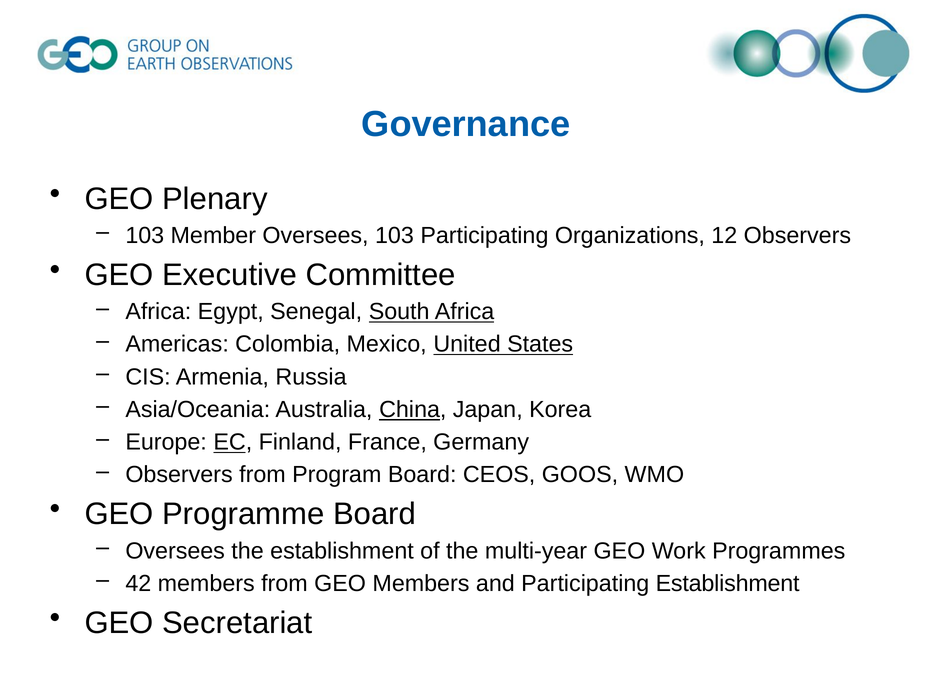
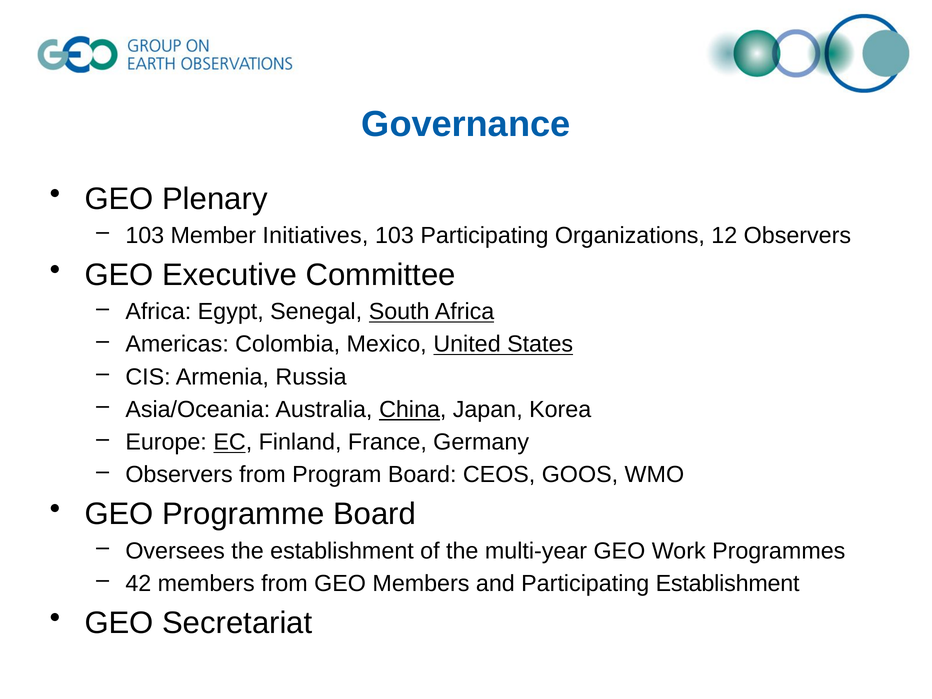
Member Oversees: Oversees -> Initiatives
